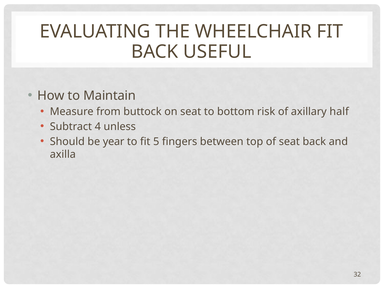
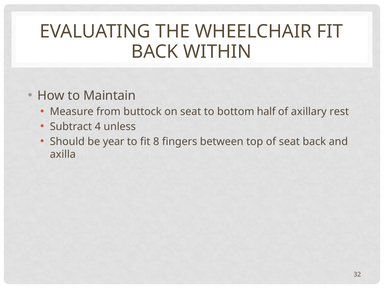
USEFUL: USEFUL -> WITHIN
risk: risk -> half
half: half -> rest
5: 5 -> 8
